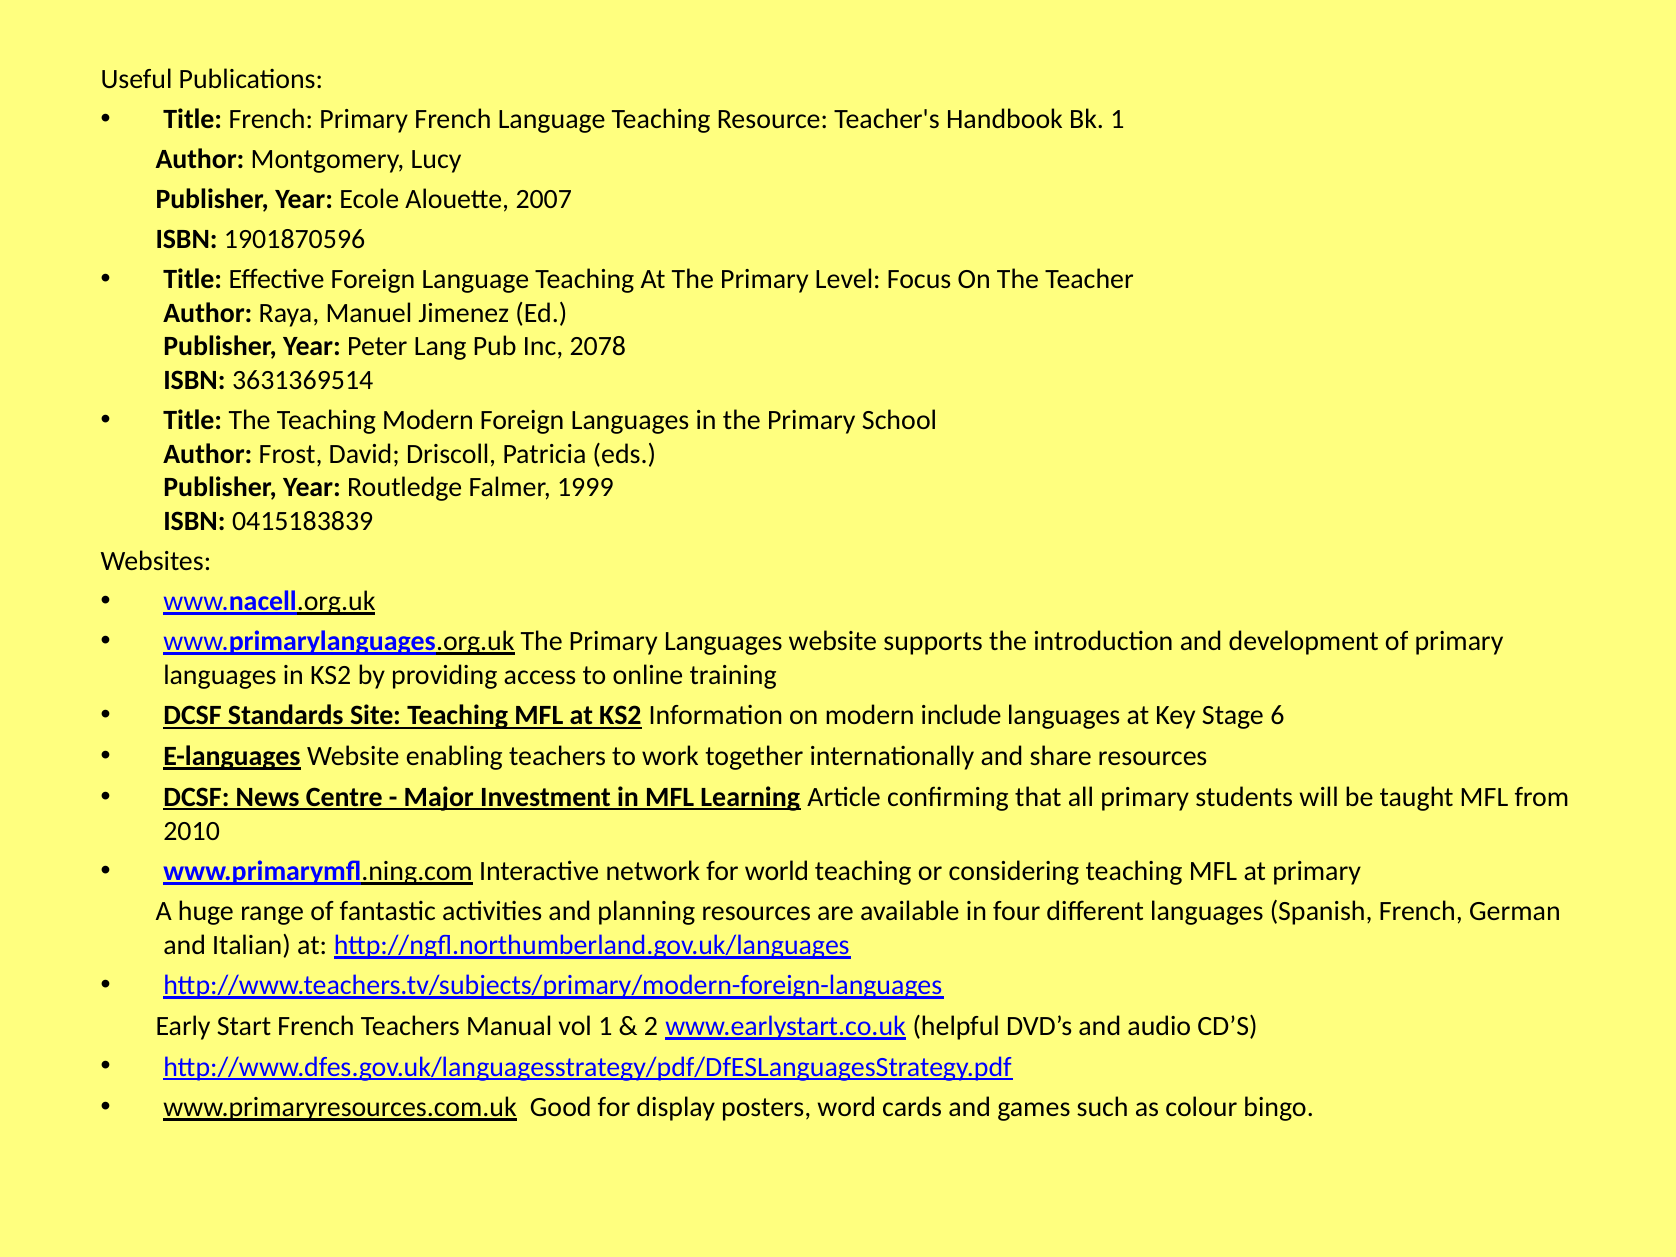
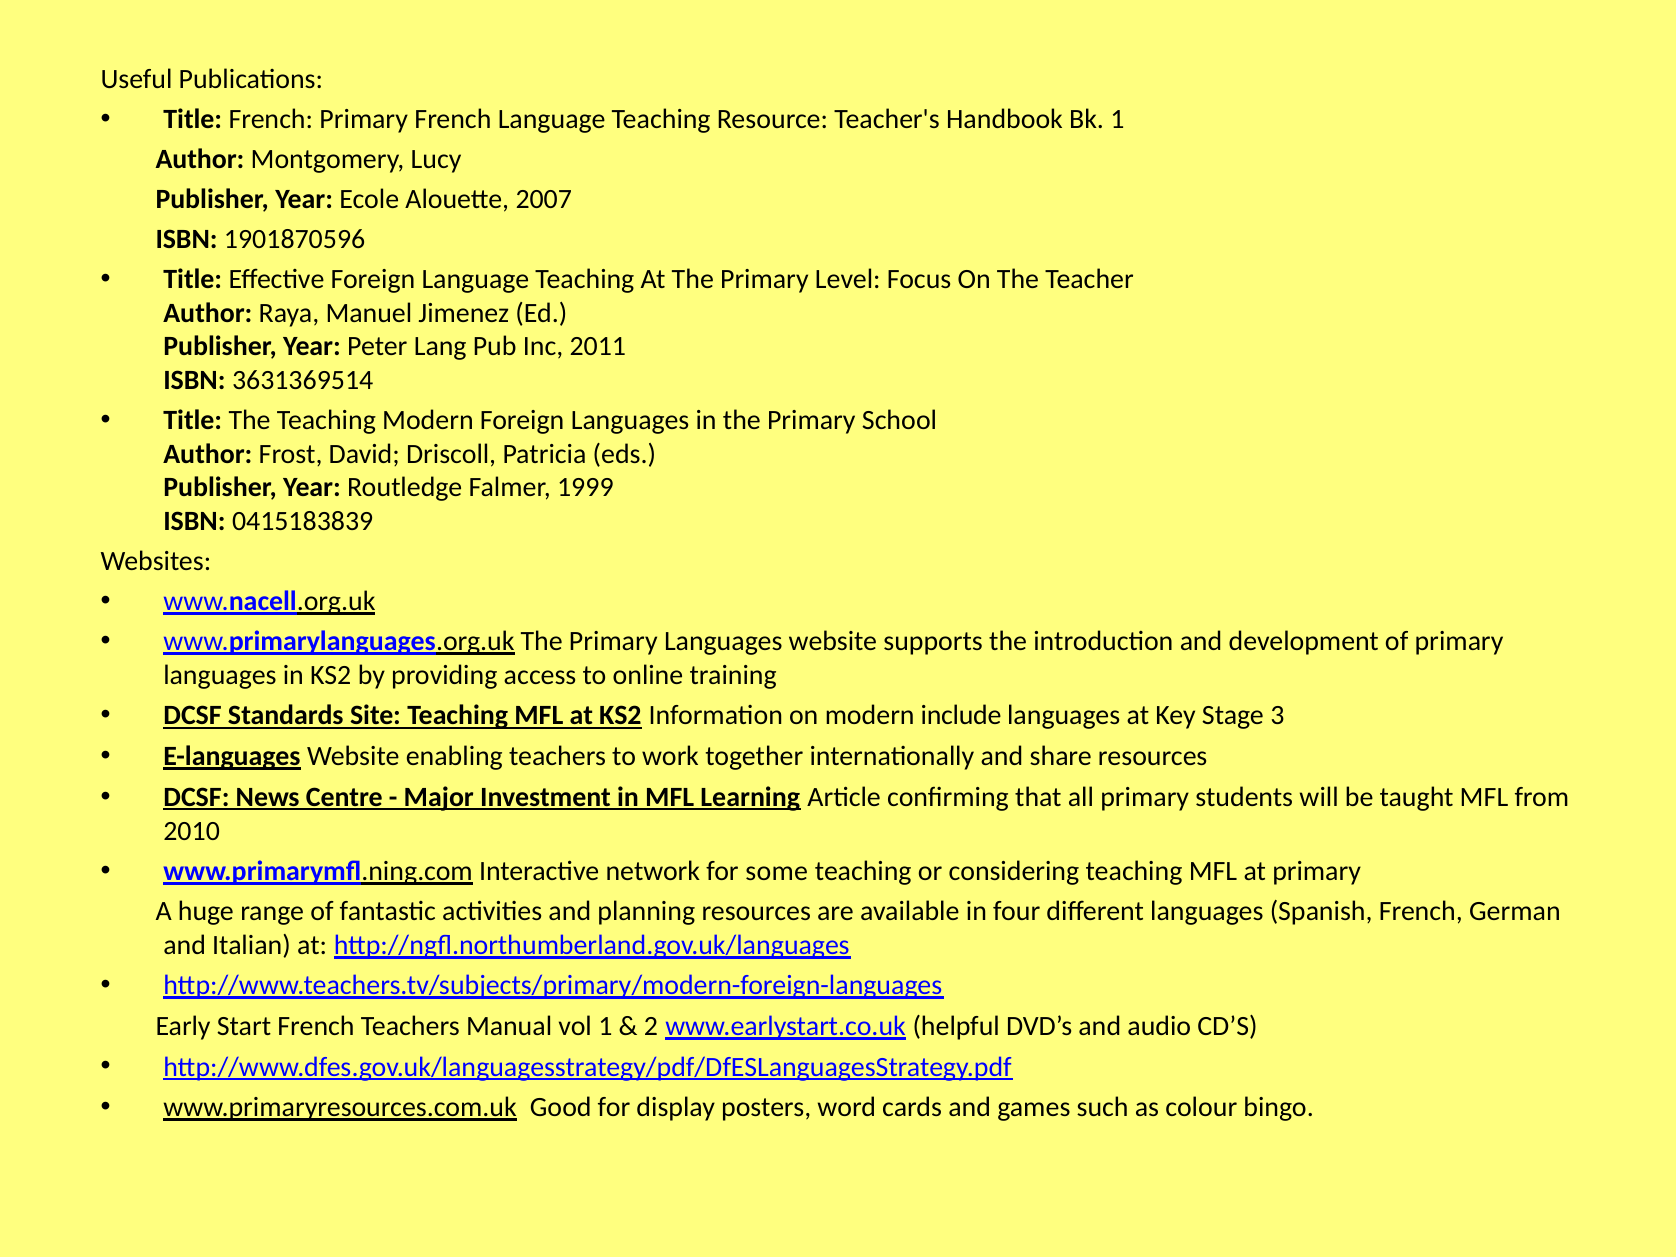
2078: 2078 -> 2011
6: 6 -> 3
world: world -> some
